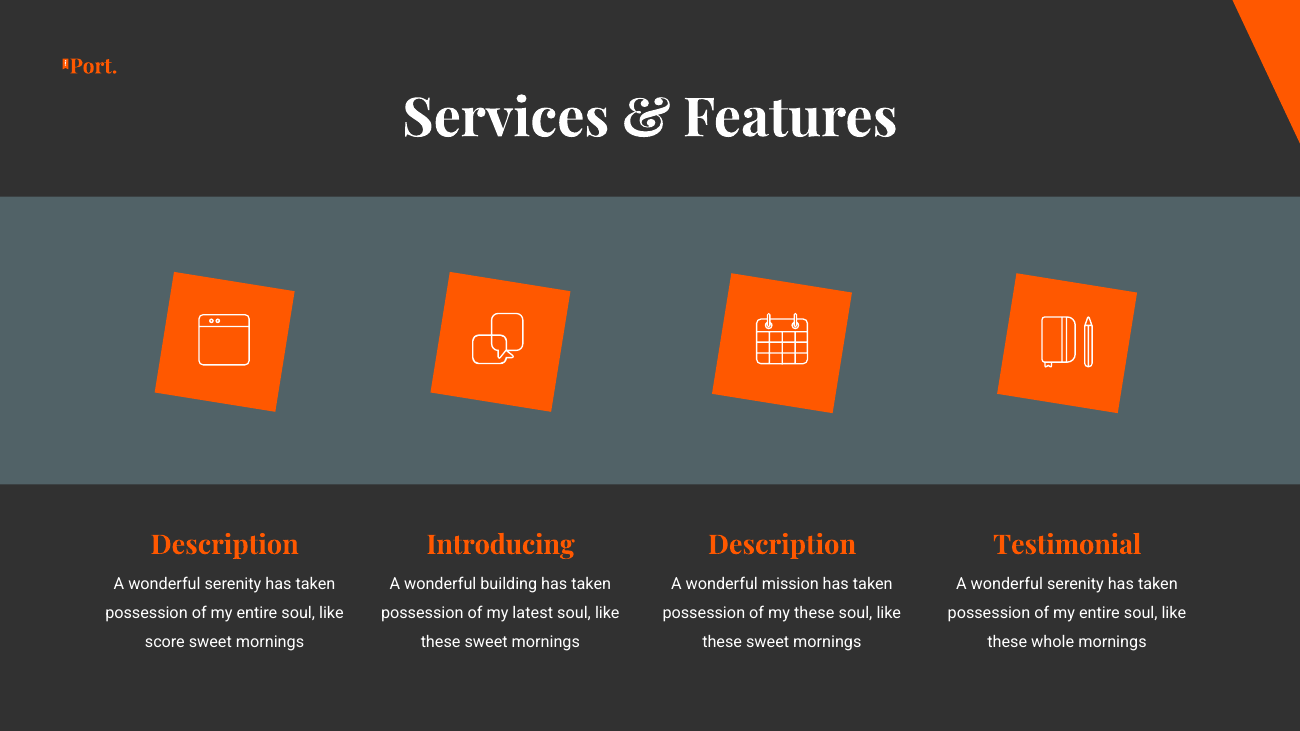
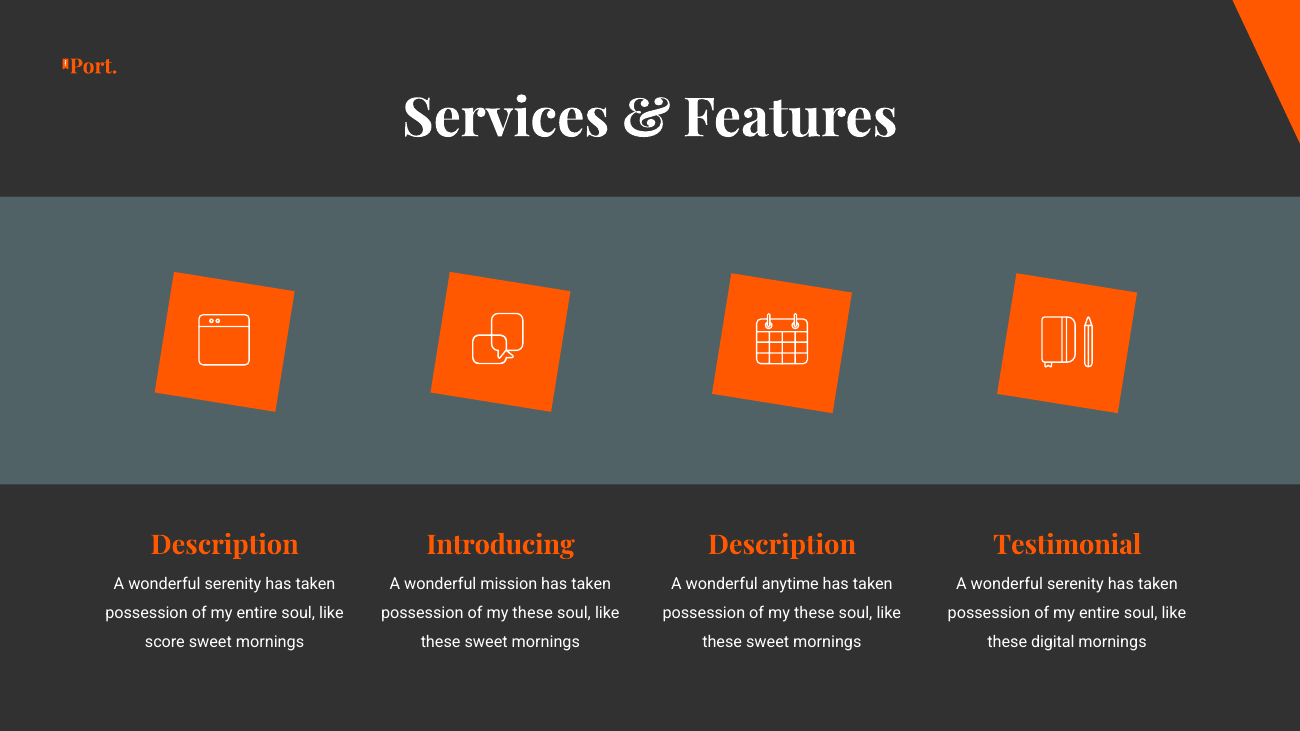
building: building -> mission
mission: mission -> anytime
latest at (533, 613): latest -> these
whole: whole -> digital
